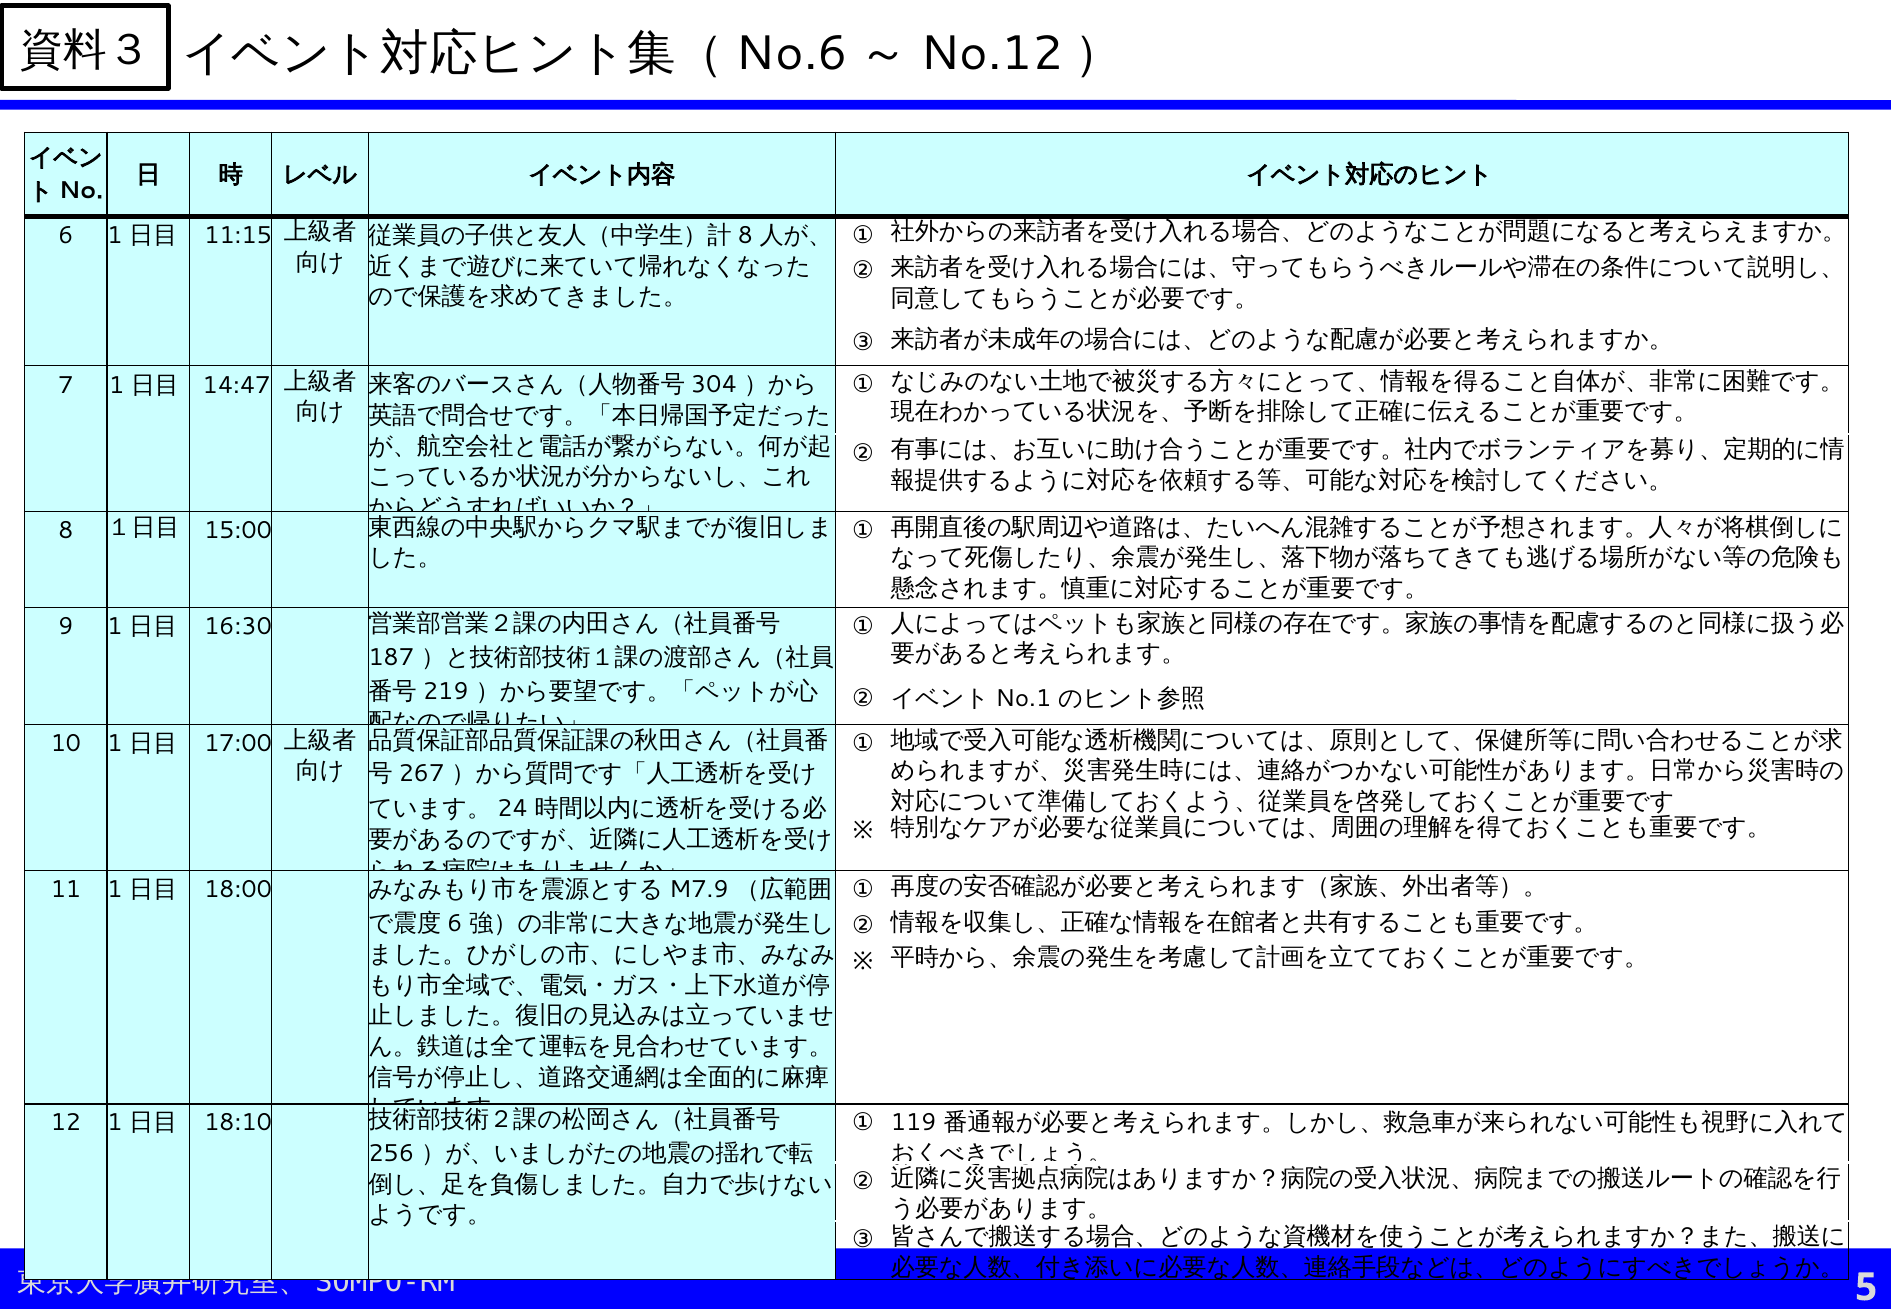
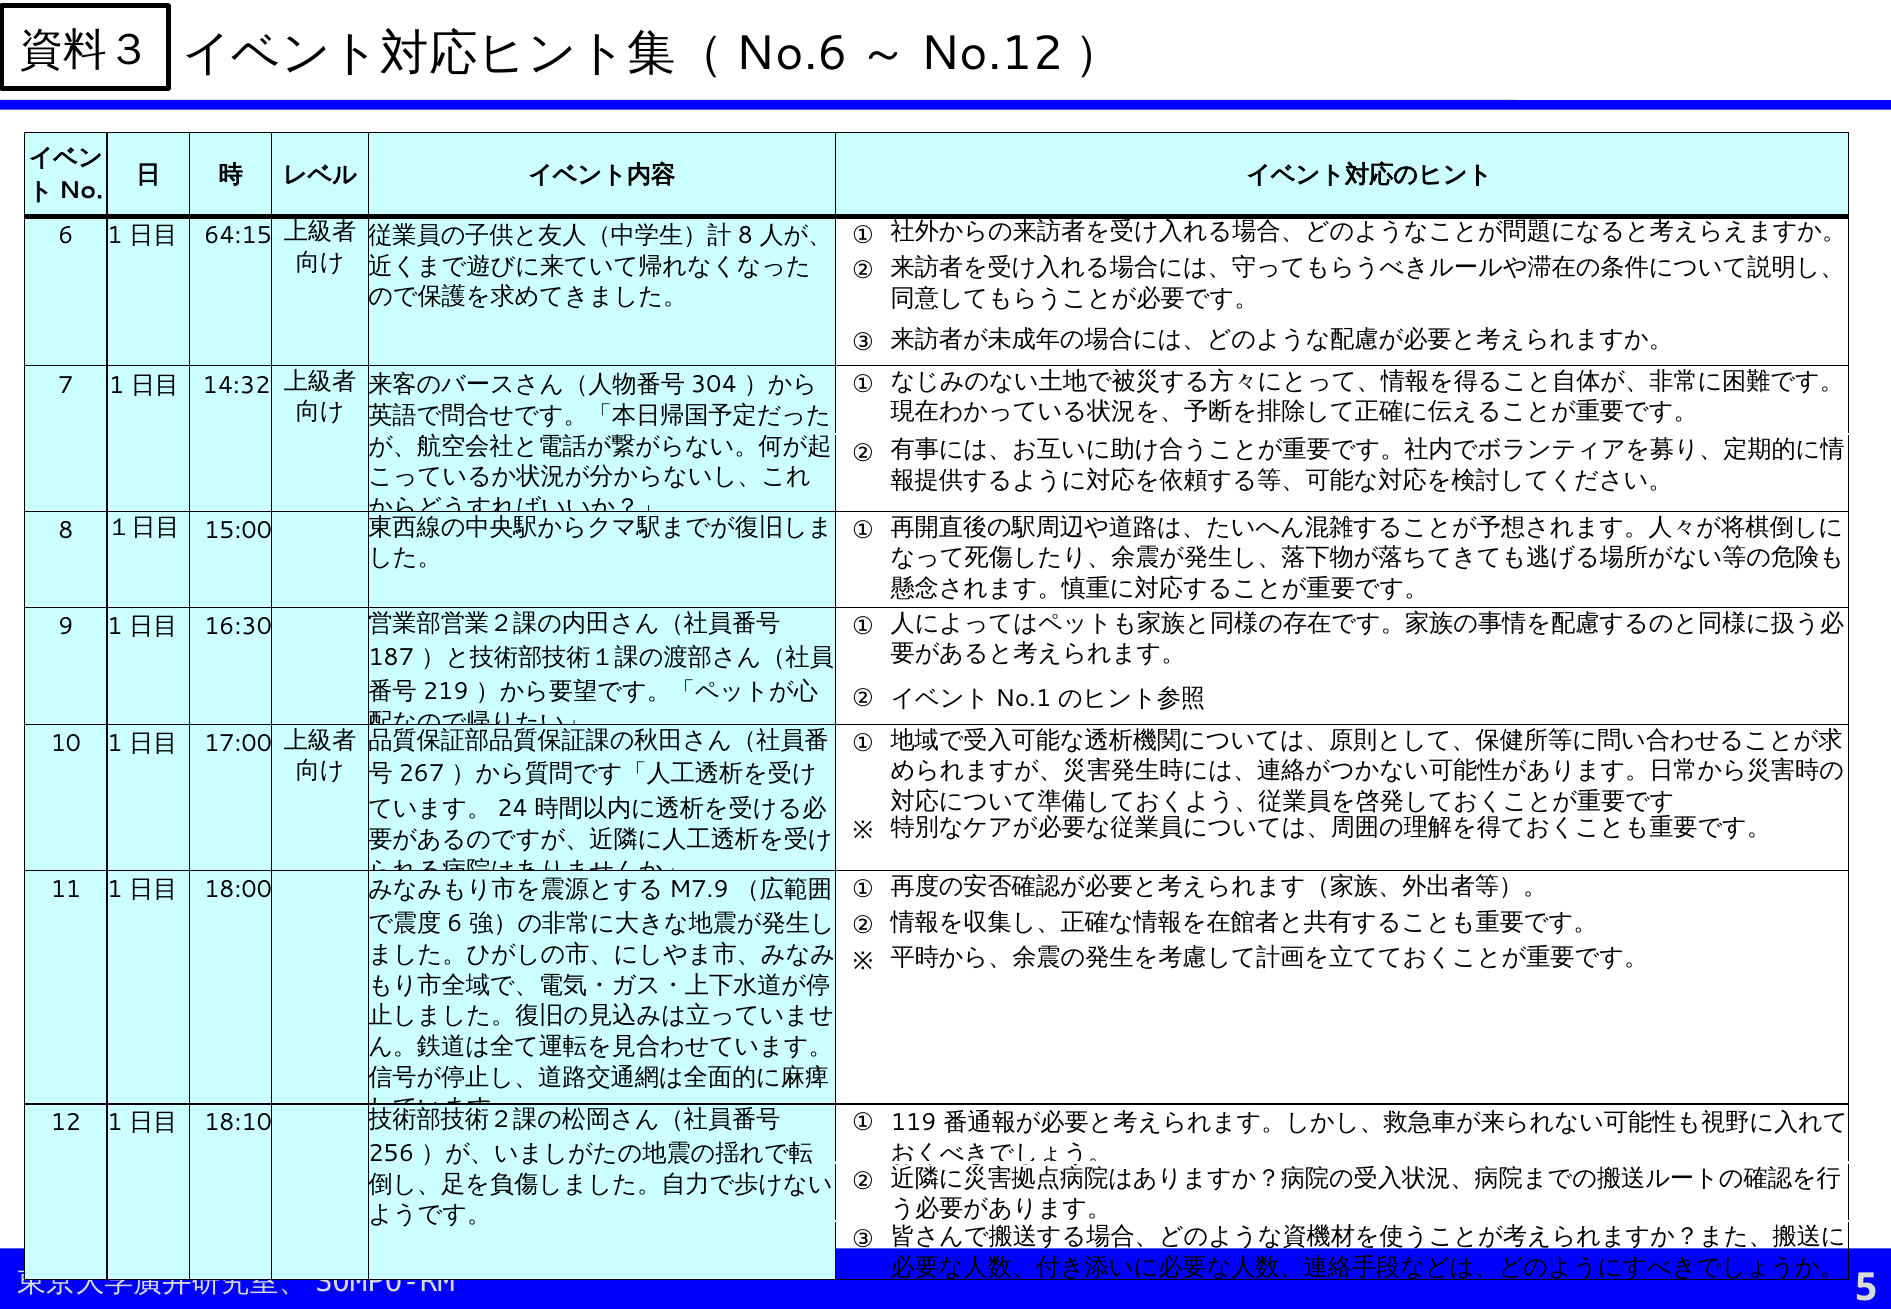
11:15: 11:15 -> 64:15
14:47: 14:47 -> 14:32
